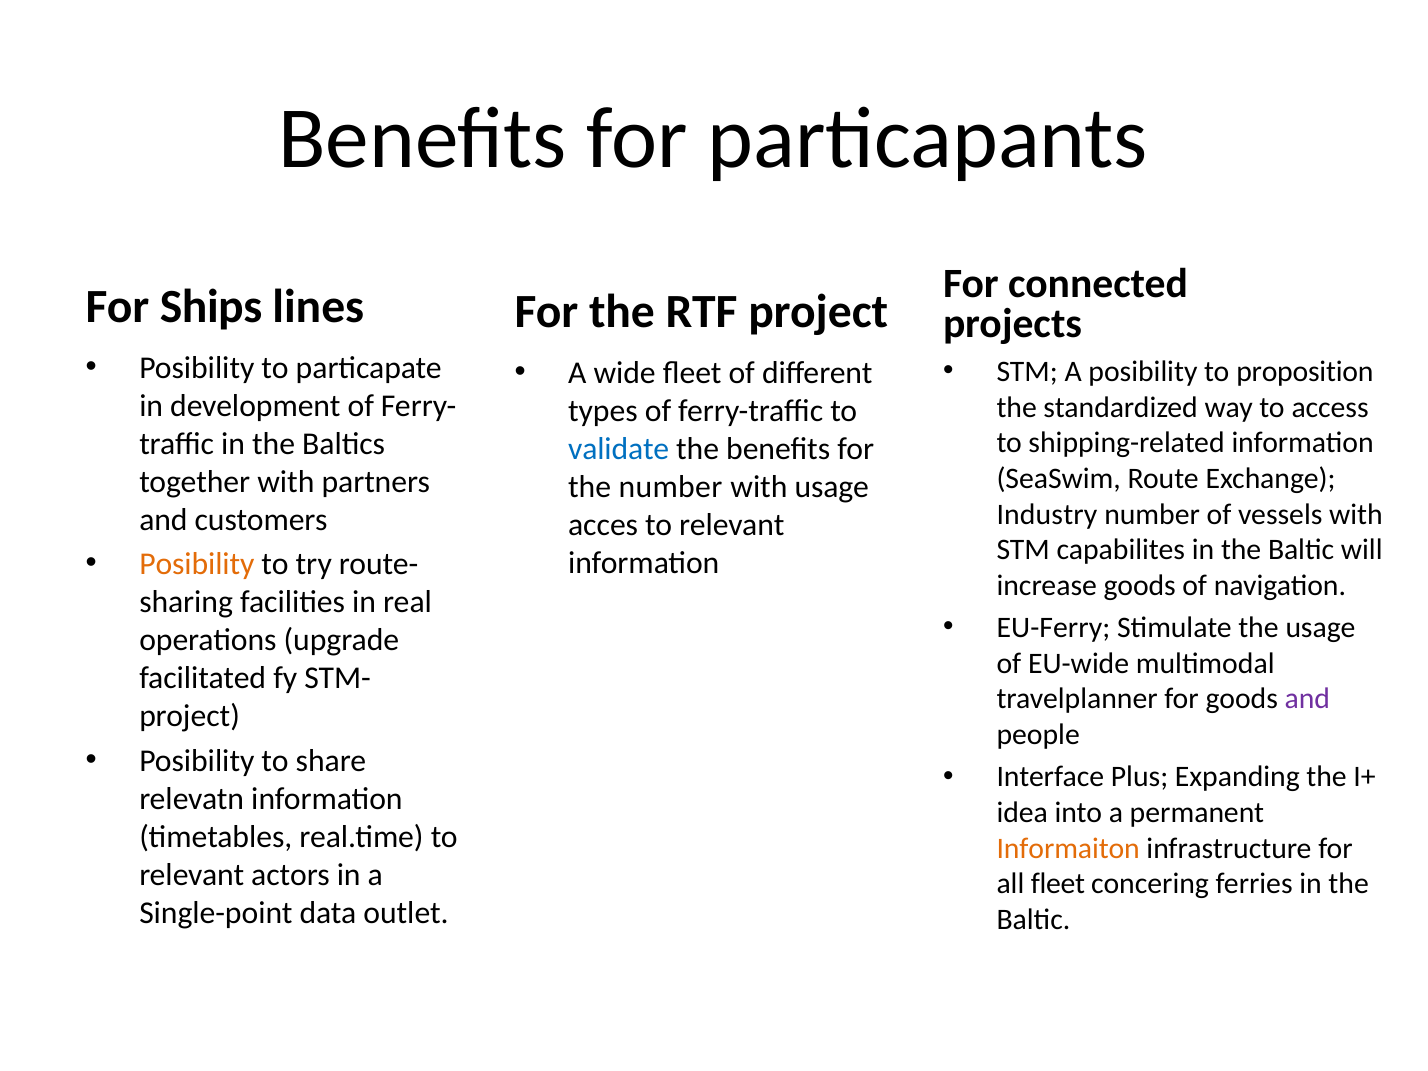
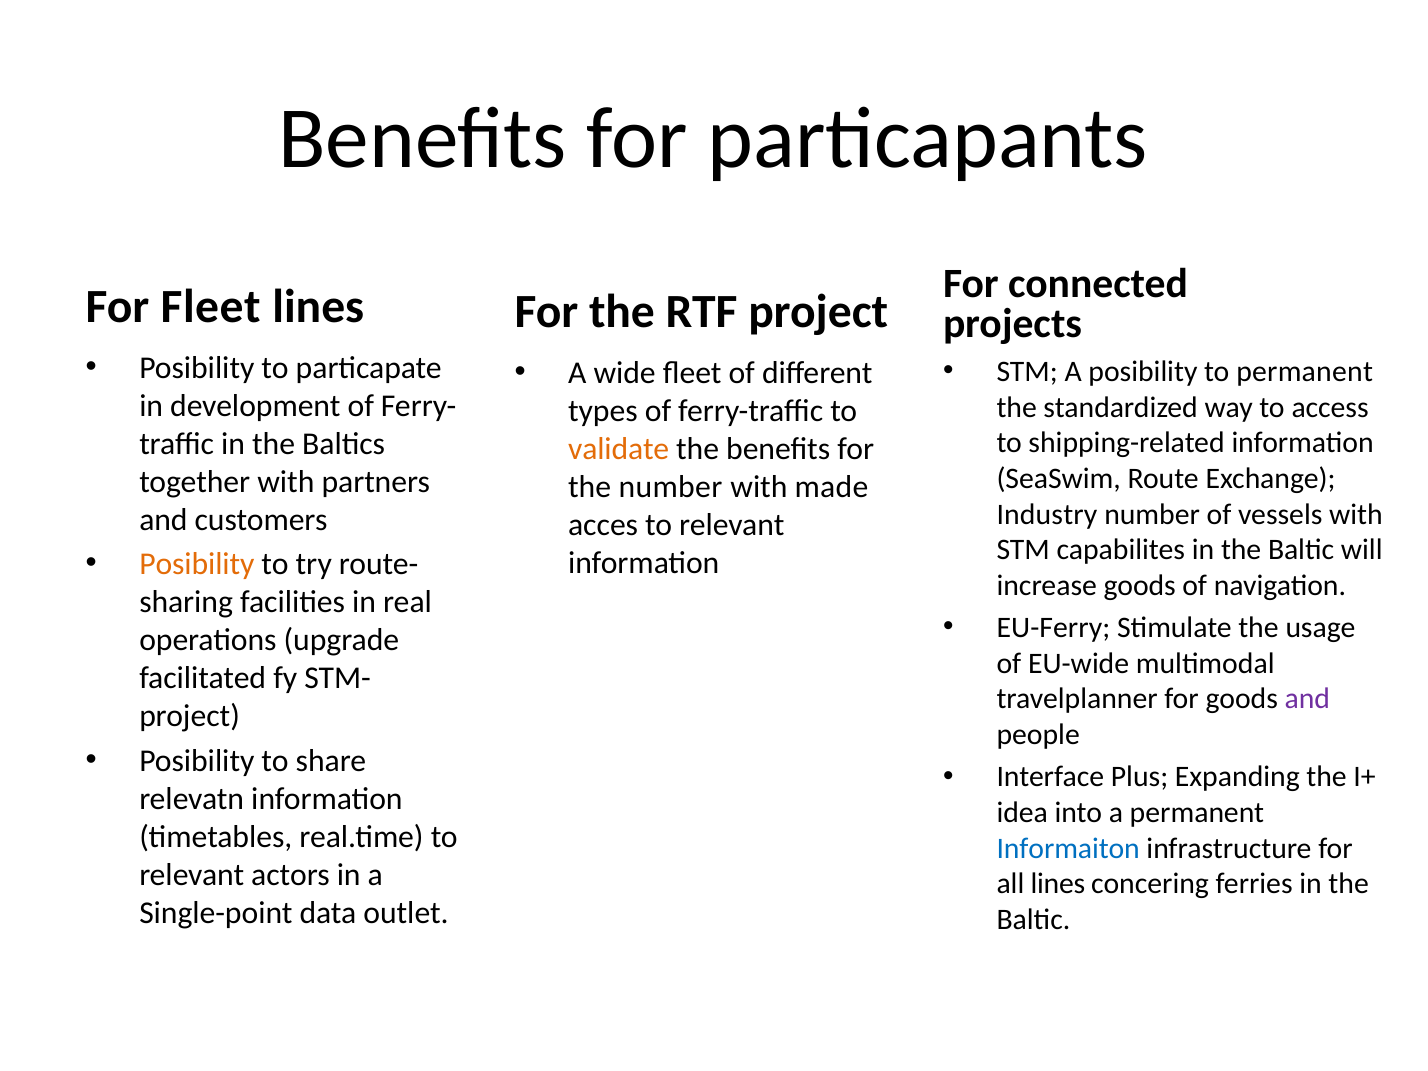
For Ships: Ships -> Fleet
to proposition: proposition -> permanent
validate colour: blue -> orange
with usage: usage -> made
Informaiton colour: orange -> blue
all fleet: fleet -> lines
